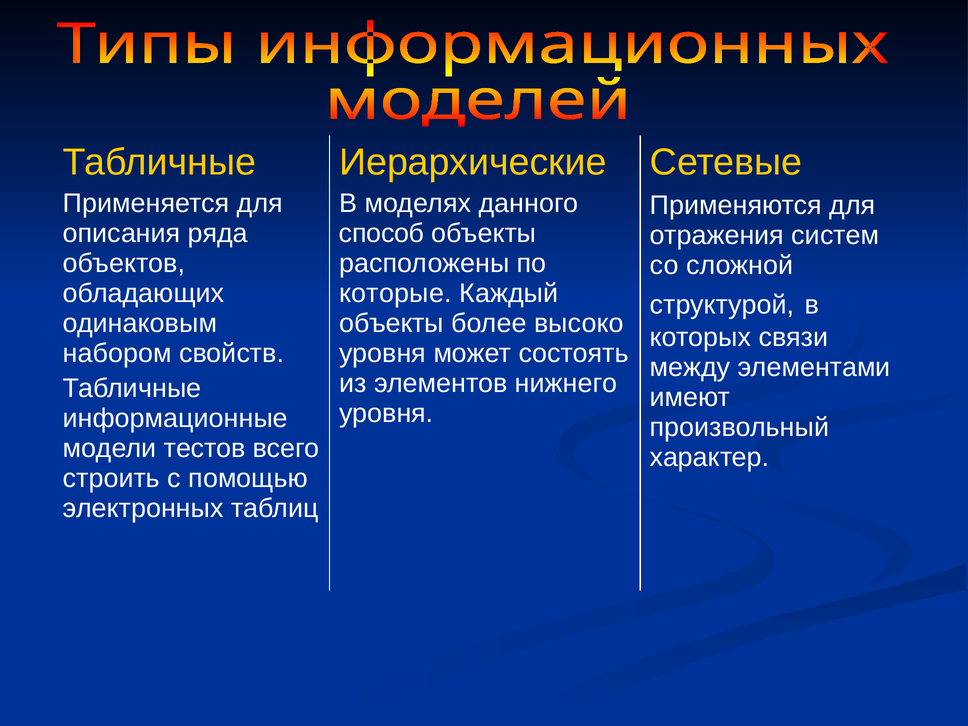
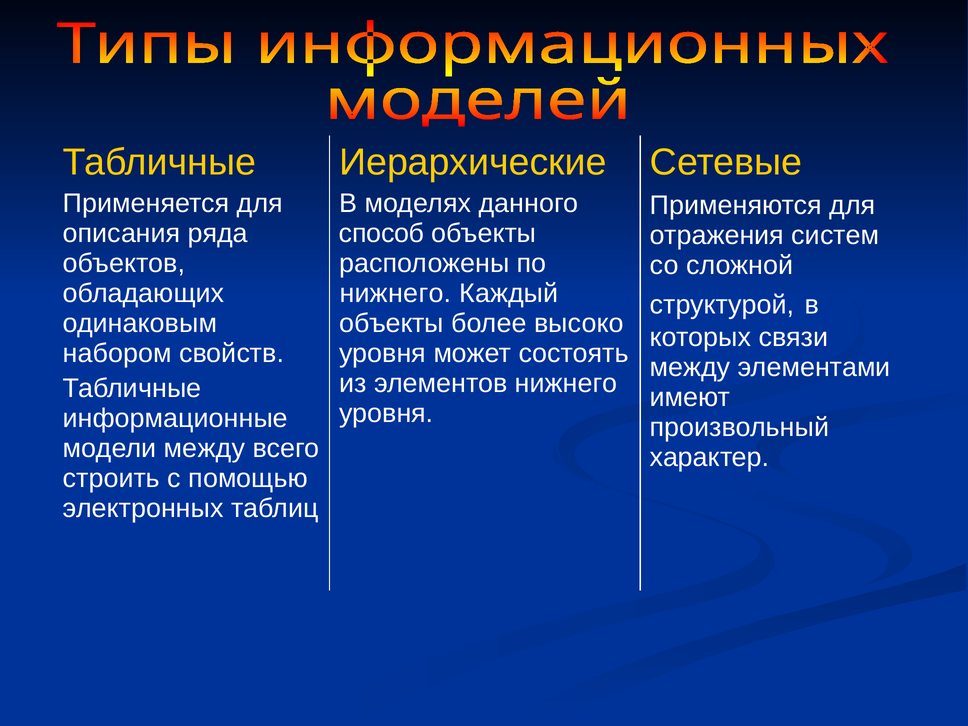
которые at (395, 293): которые -> нижнего
модели тестов: тестов -> между
